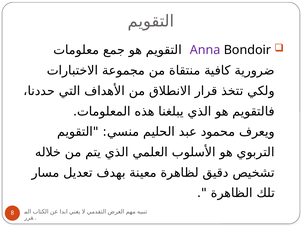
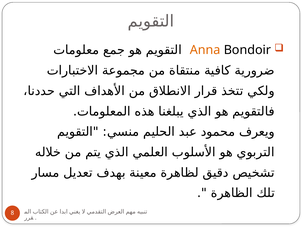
Anna colour: purple -> orange
